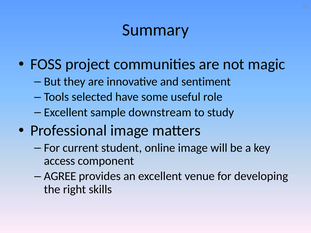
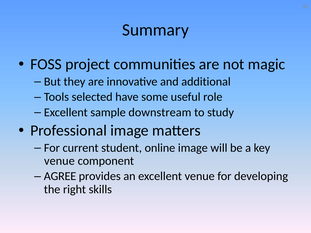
sentiment: sentiment -> additional
access at (59, 161): access -> venue
